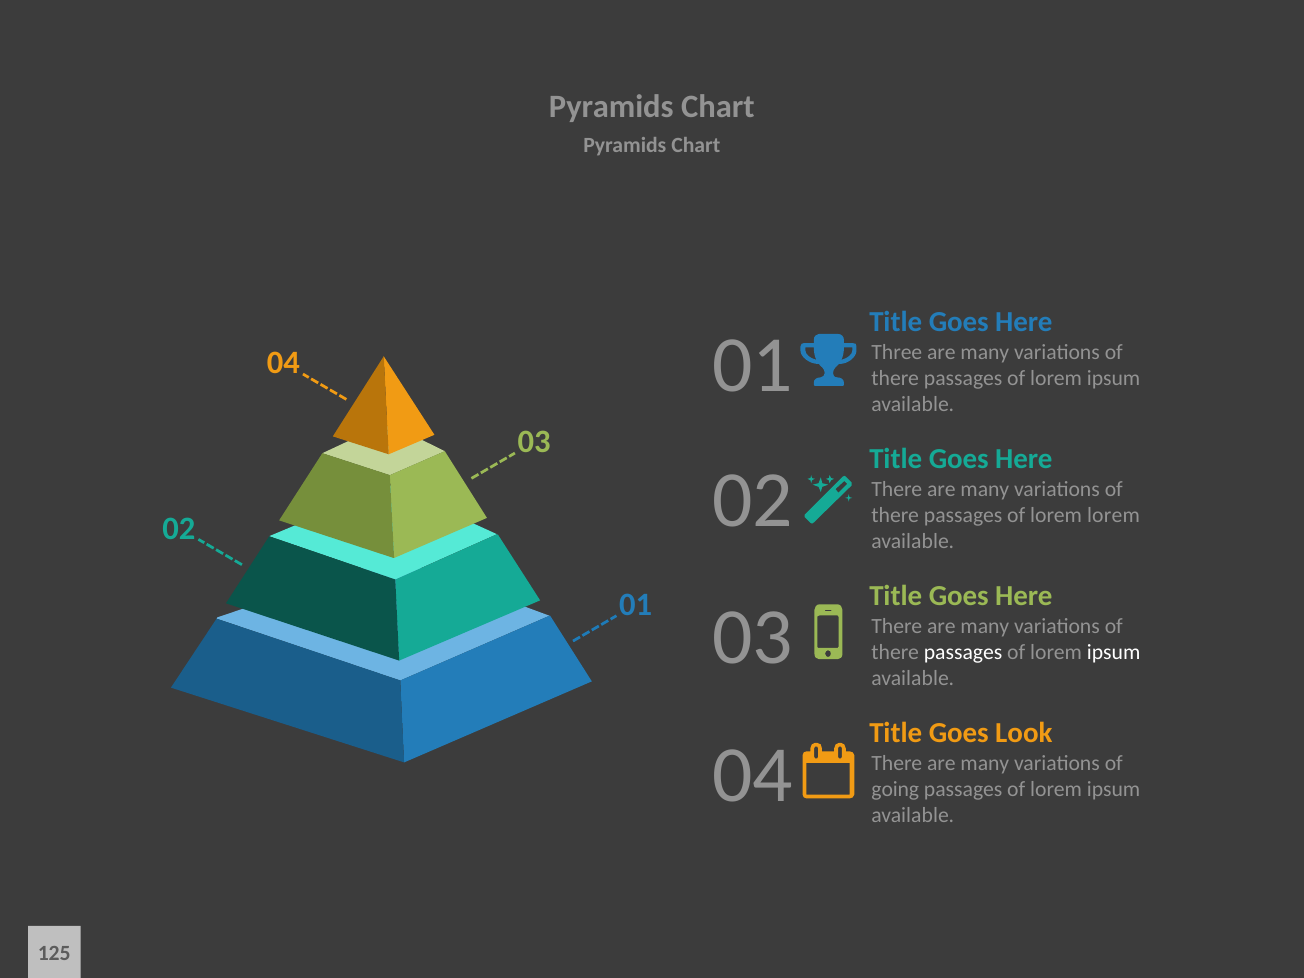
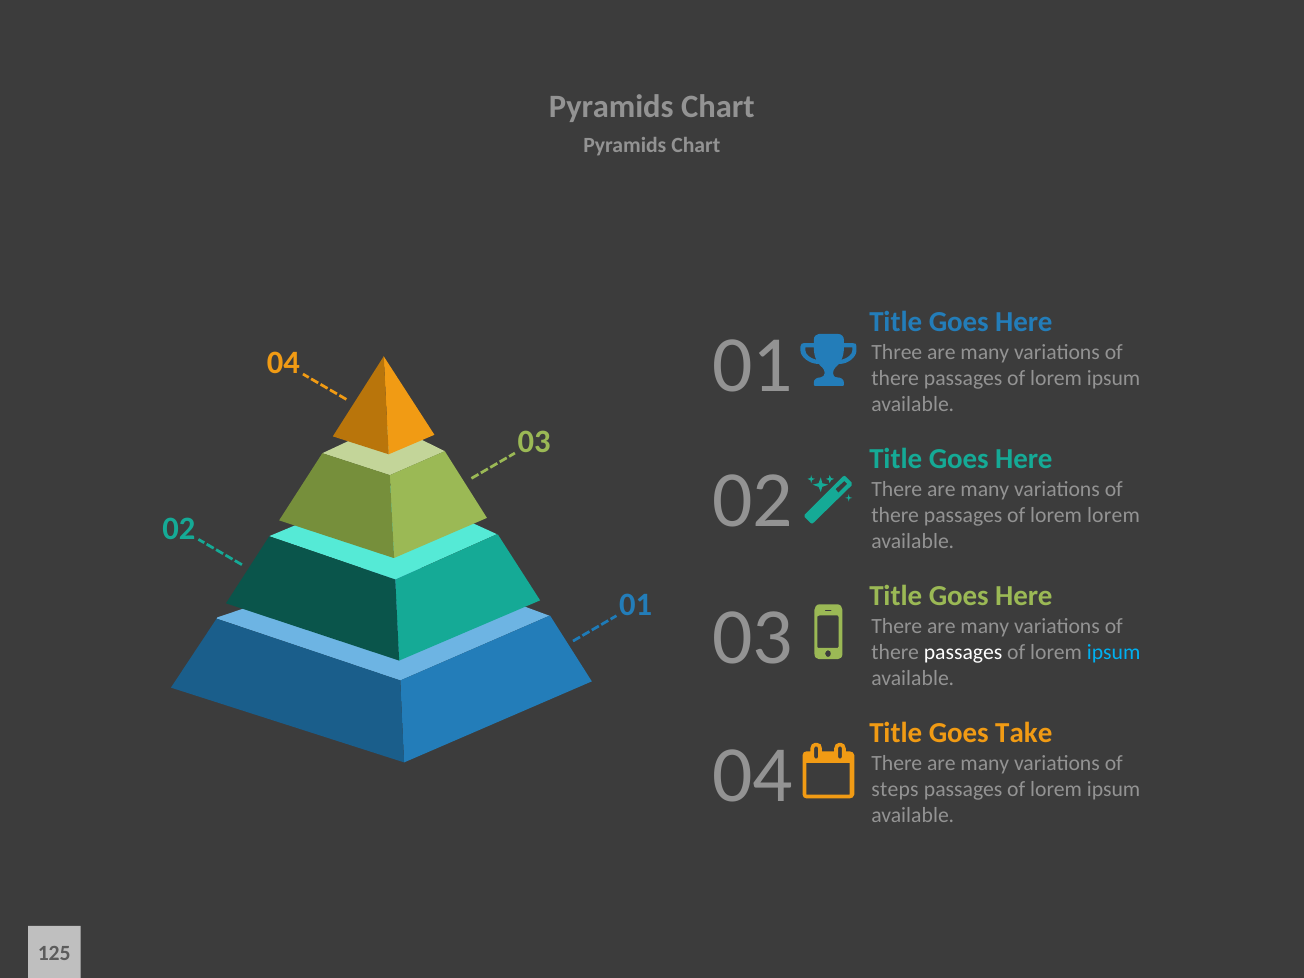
ipsum at (1114, 653) colour: white -> light blue
Look: Look -> Take
going: going -> steps
